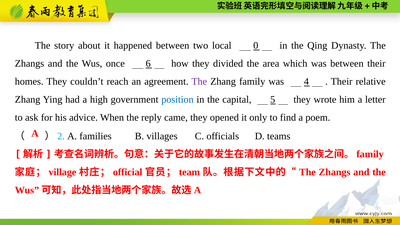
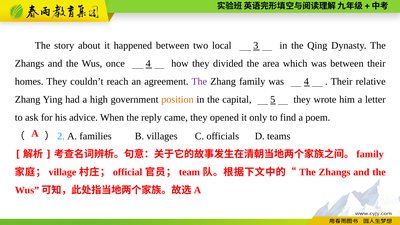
0: 0 -> 3
once 6: 6 -> 4
position colour: blue -> orange
